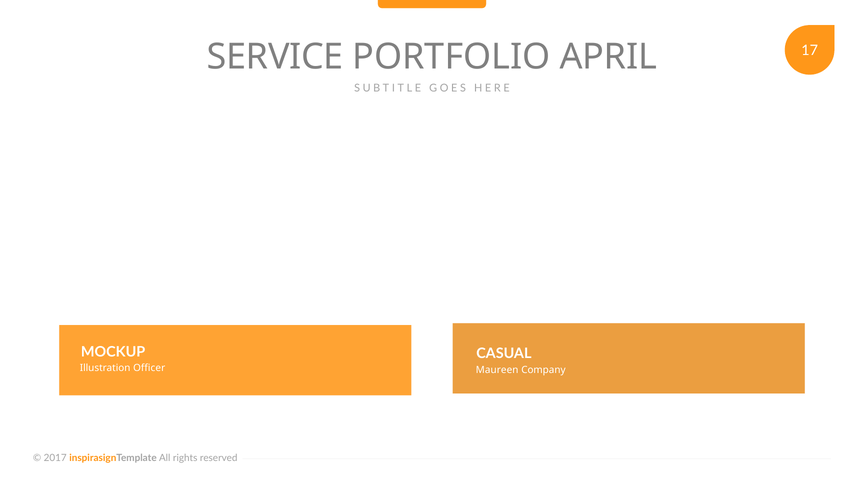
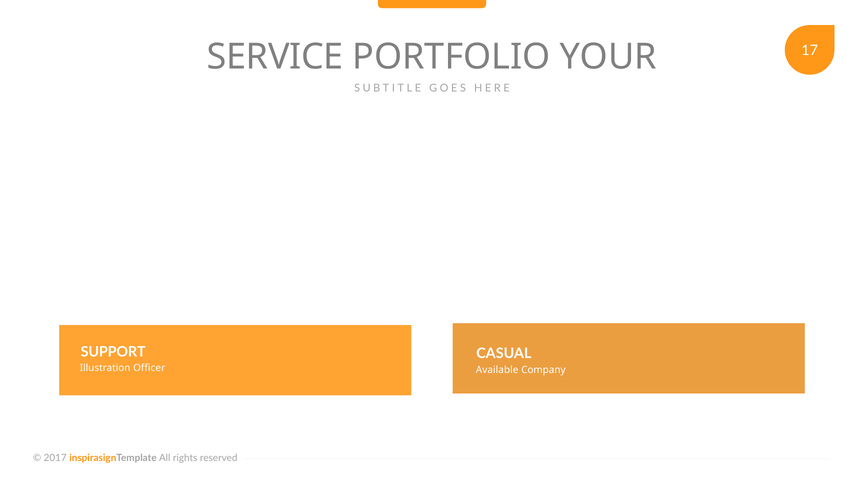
APRIL: APRIL -> YOUR
MOCKUP: MOCKUP -> SUPPORT
Maureen: Maureen -> Available
